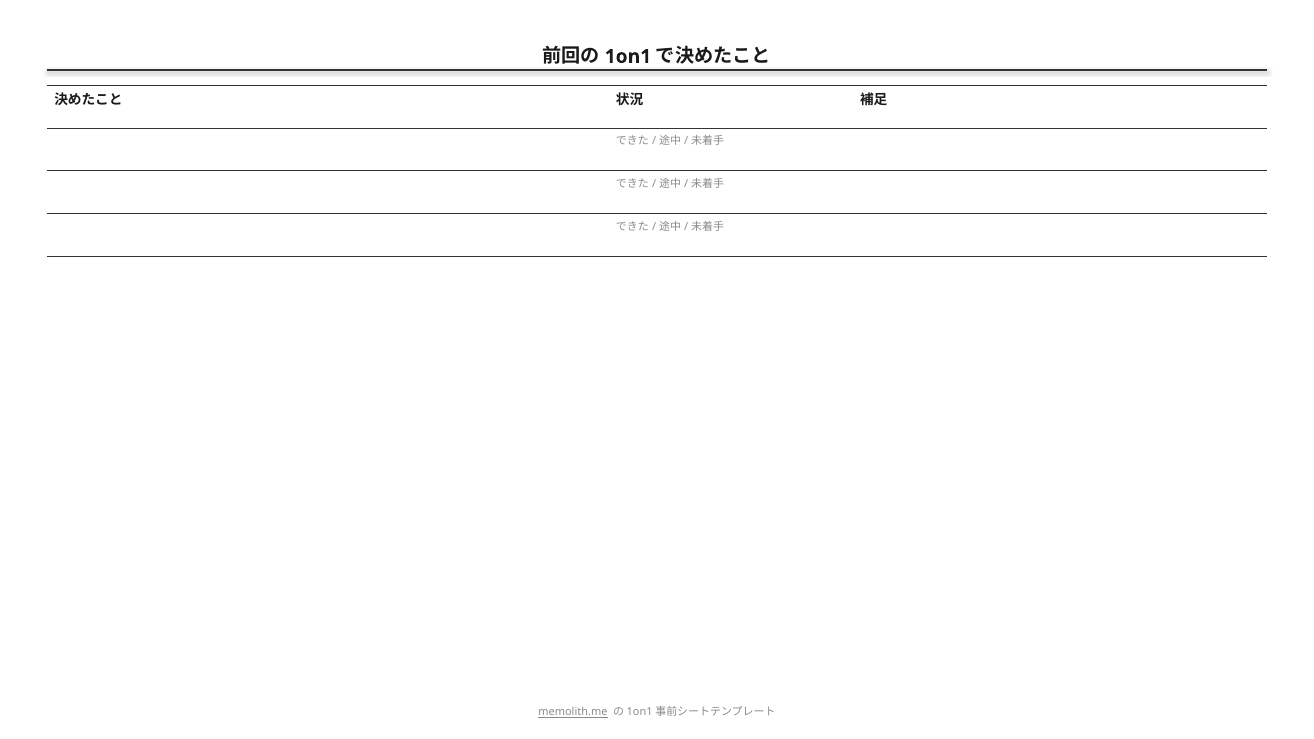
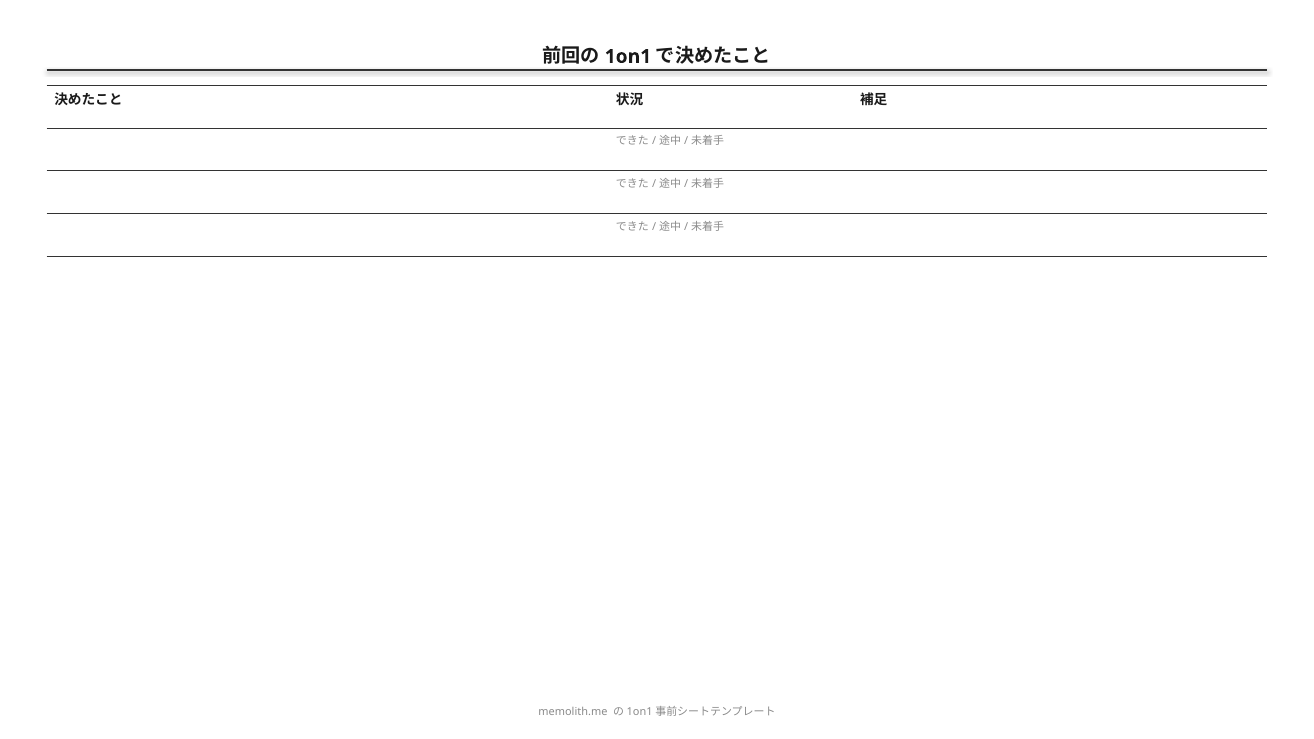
memolith.me underline: present -> none
